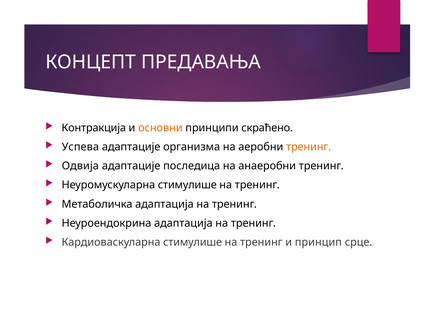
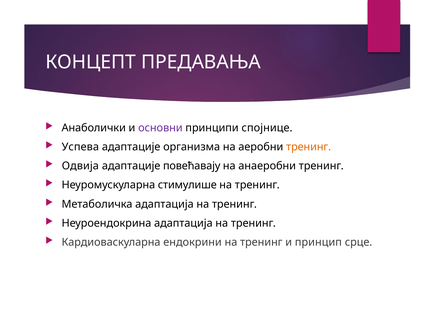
Контракција: Контракција -> Анаболички
основни colour: orange -> purple
скраћено: скраћено -> спојнице
последица: последица -> повећавају
Кардиоваскуларна стимулише: стимулише -> ендокрини
